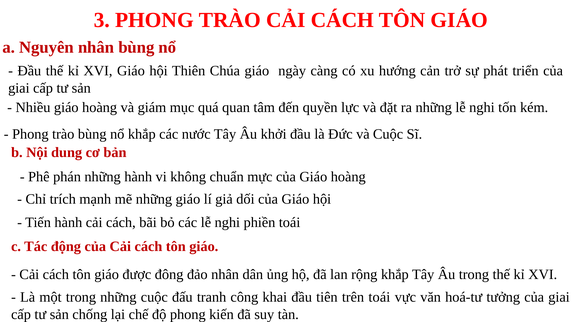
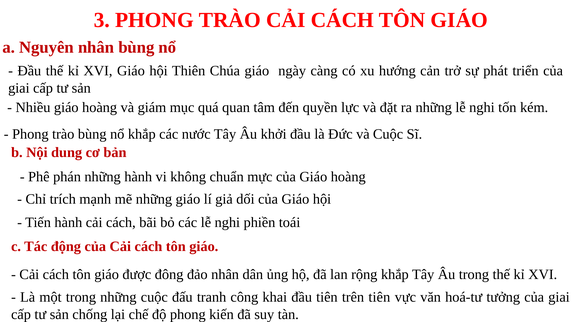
trên toái: toái -> tiên
